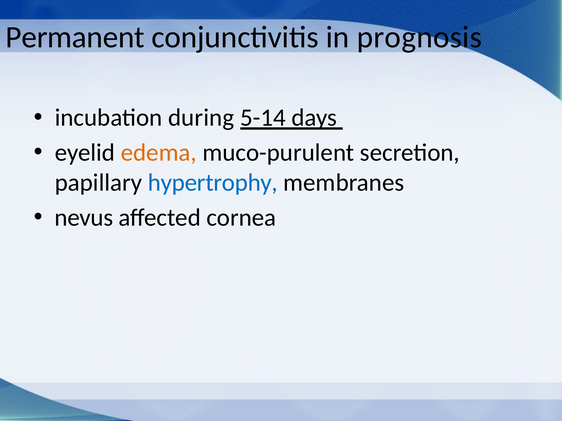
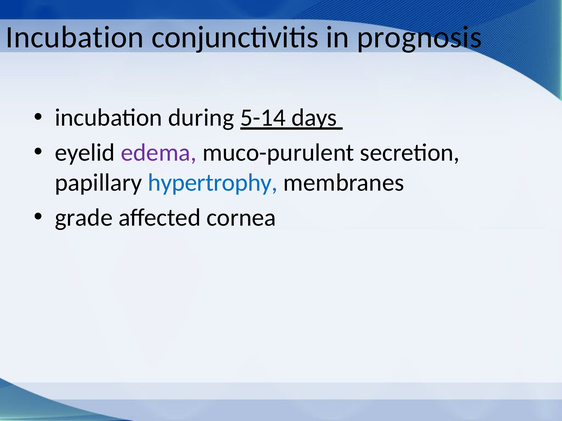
Permanent at (75, 37): Permanent -> Incubation
edema colour: orange -> purple
nevus: nevus -> grade
